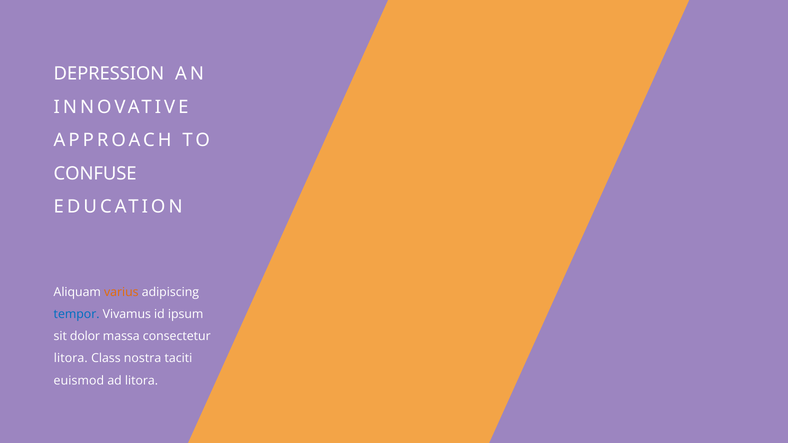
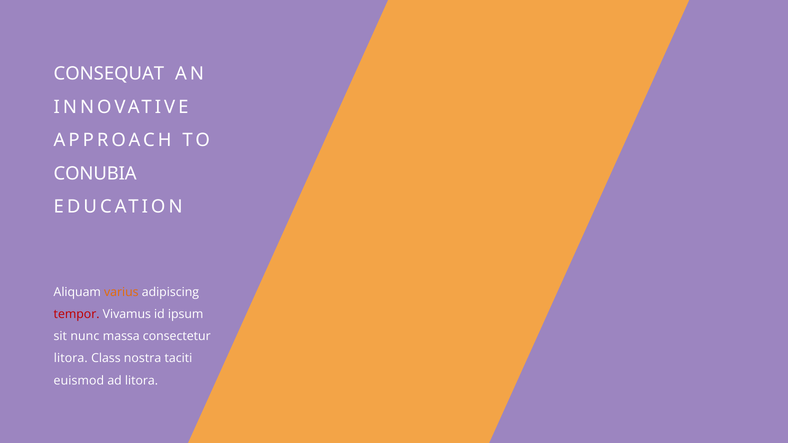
DEPRESSION: DEPRESSION -> CONSEQUAT
CONFUSE: CONFUSE -> CONUBIA
tempor colour: blue -> red
dolor: dolor -> nunc
